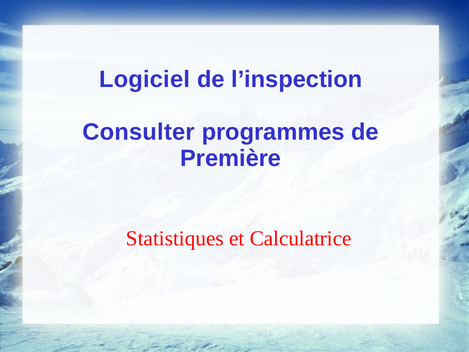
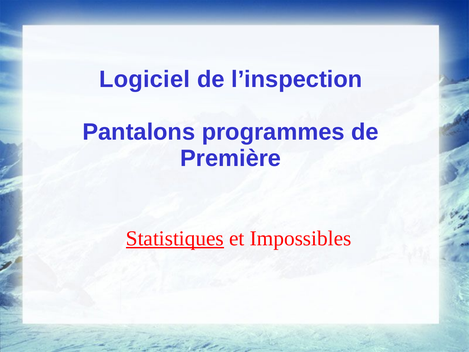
Consulter: Consulter -> Pantalons
Statistiques underline: none -> present
Calculatrice: Calculatrice -> Impossibles
